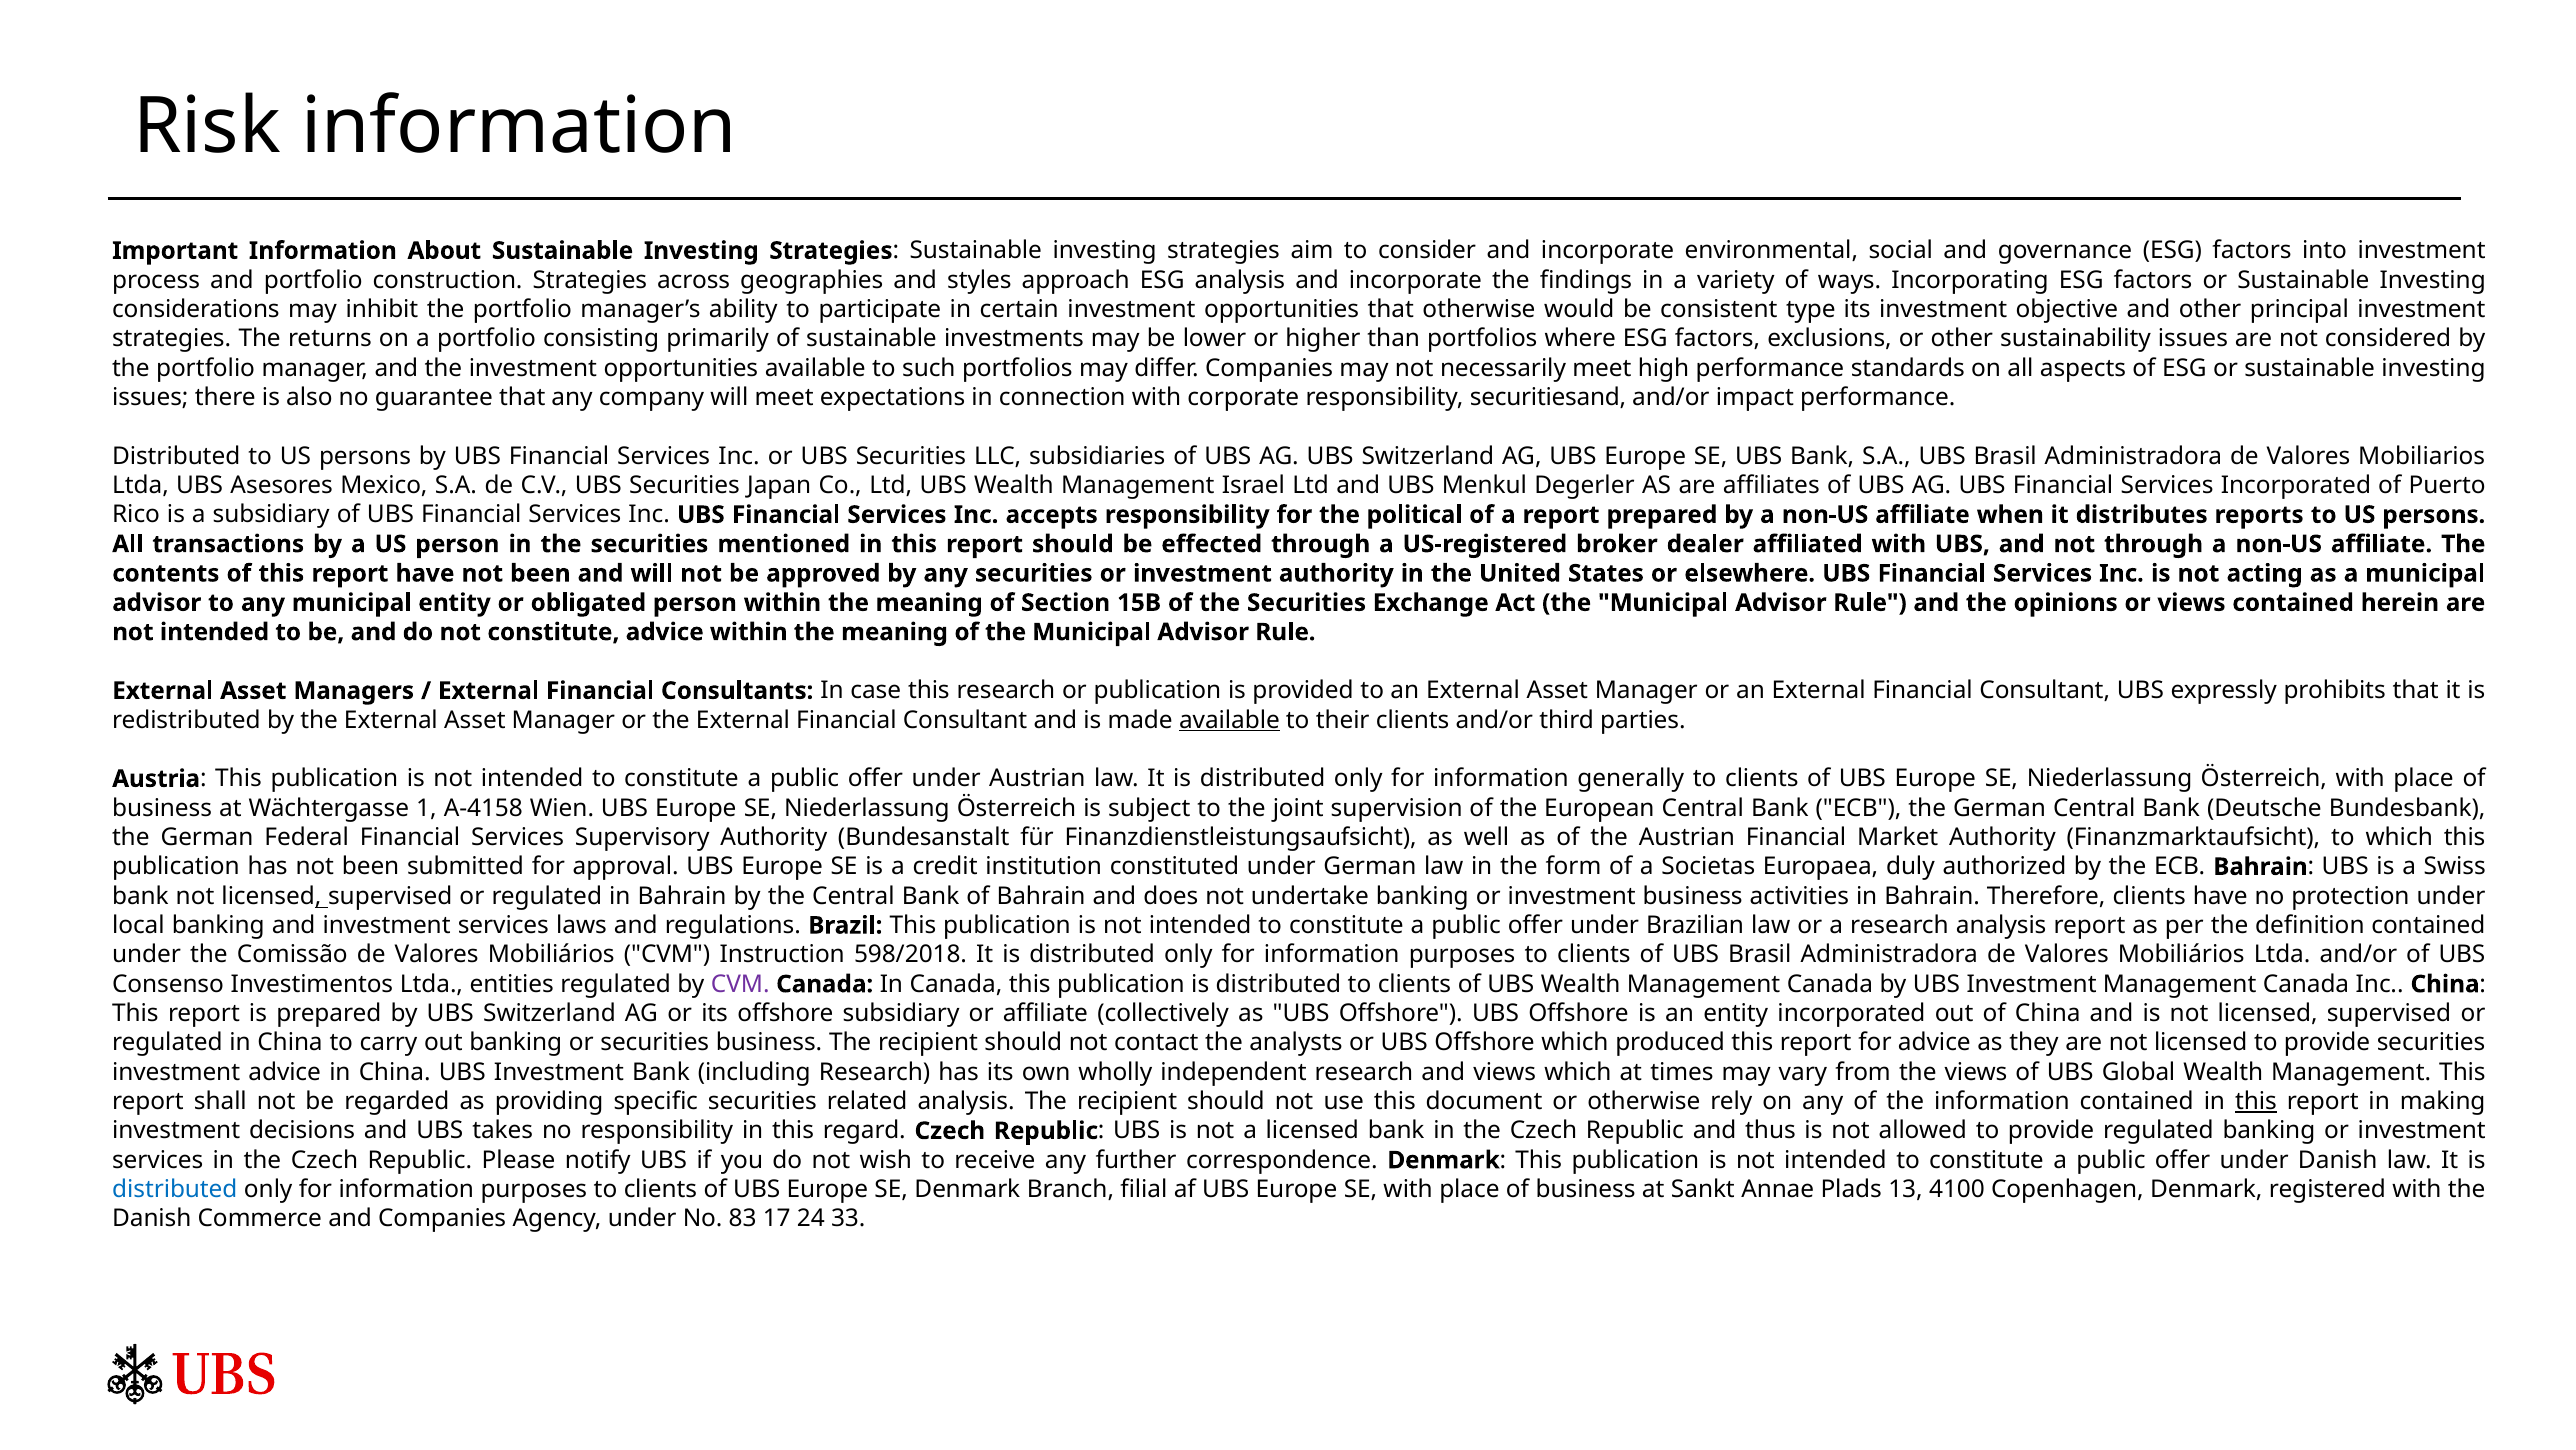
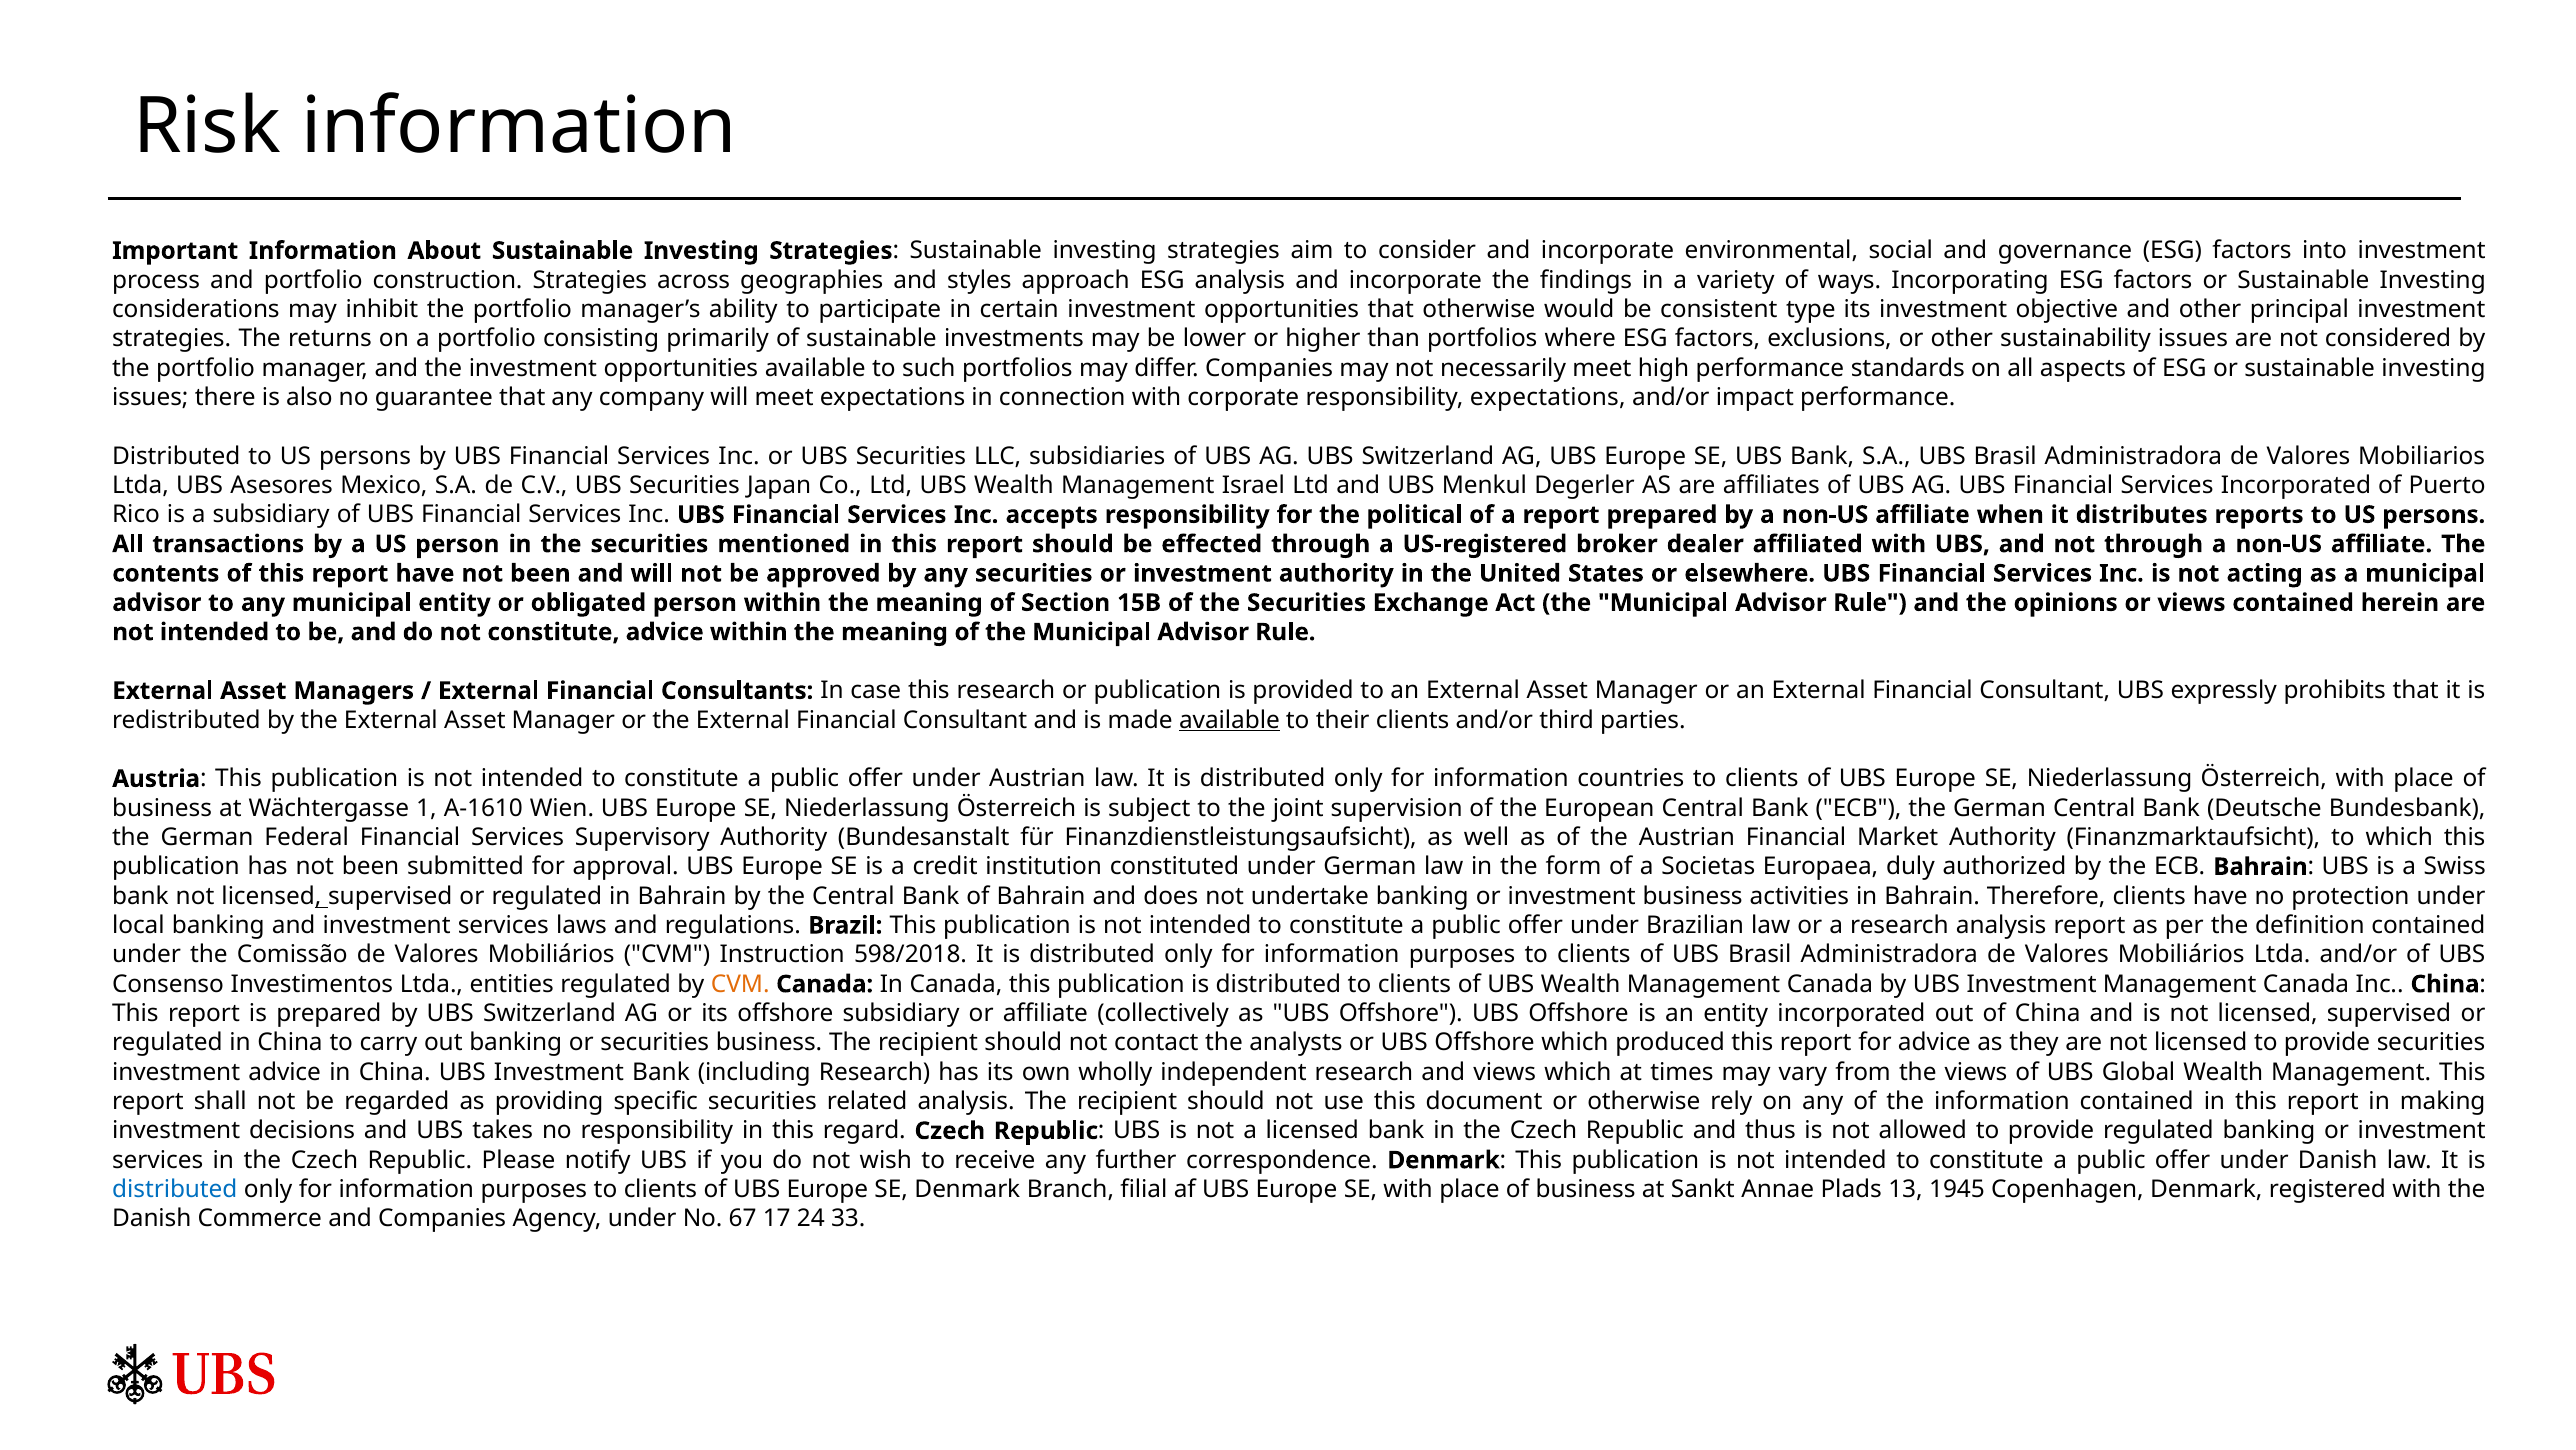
responsibility securitiesand: securitiesand -> expectations
generally: generally -> countries
A-4158: A-4158 -> A-1610
CVM at (740, 984) colour: purple -> orange
this at (2256, 1101) underline: present -> none
4100: 4100 -> 1945
83: 83 -> 67
